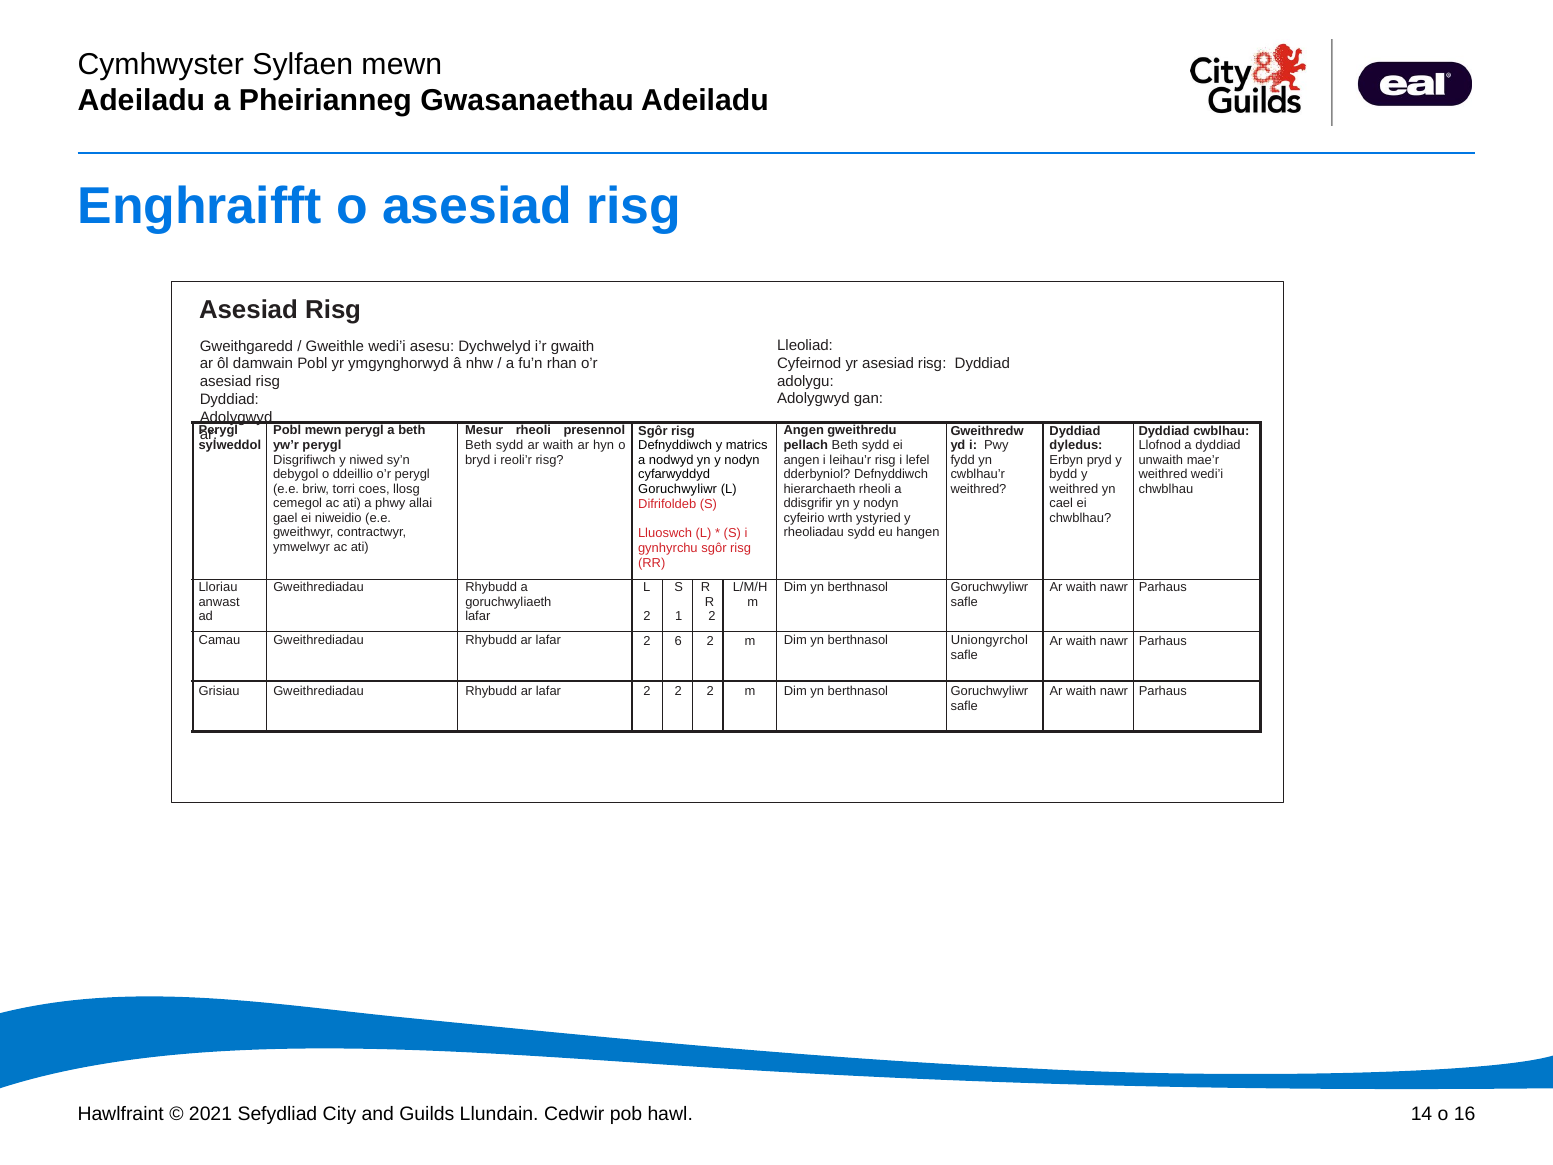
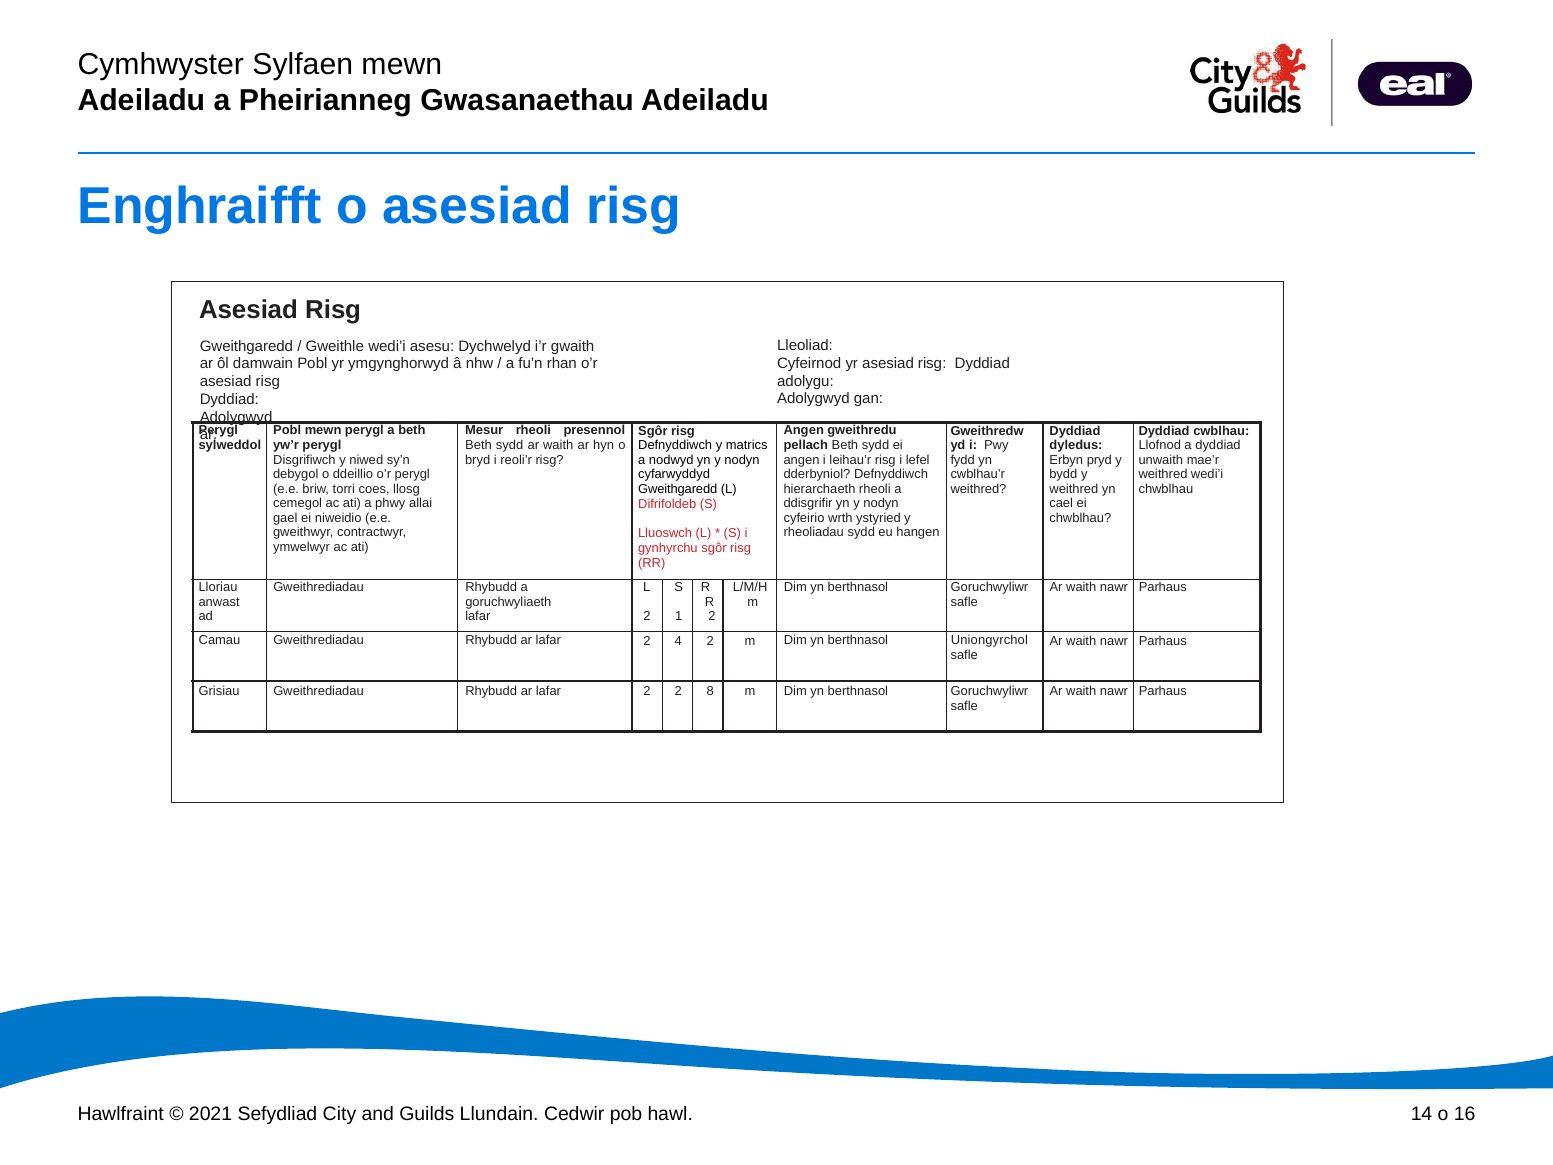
Goruchwyliwr at (678, 489): Goruchwyliwr -> Gweithgaredd
6: 6 -> 4
2 2 2: 2 -> 8
